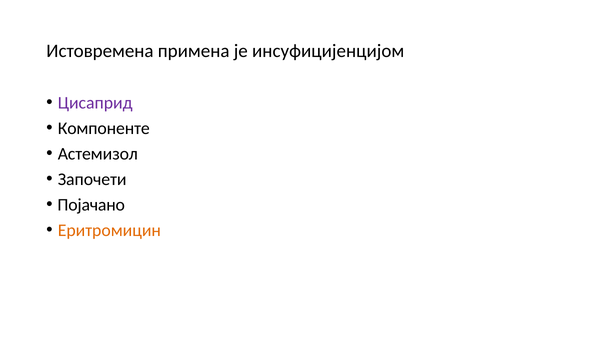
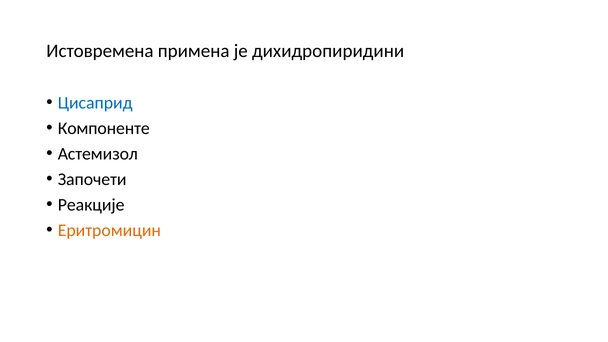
инсуфицијенцијом: инсуфицијенцијом -> дихидропиридини
Цисаприд colour: purple -> blue
Појачано: Појачано -> Реакције
